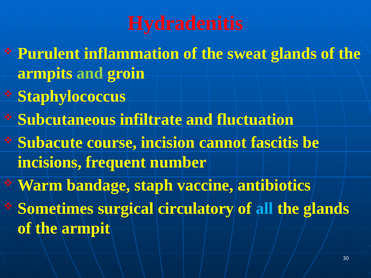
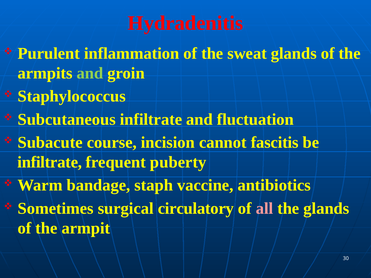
incisions at (50, 162): incisions -> infiltrate
number: number -> puberty
all colour: light blue -> pink
